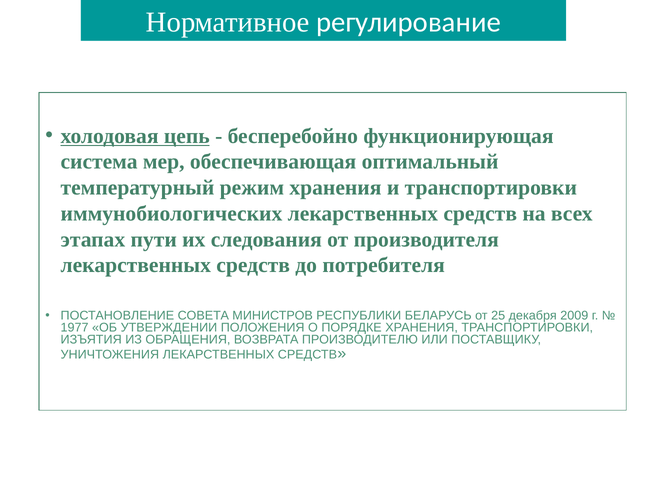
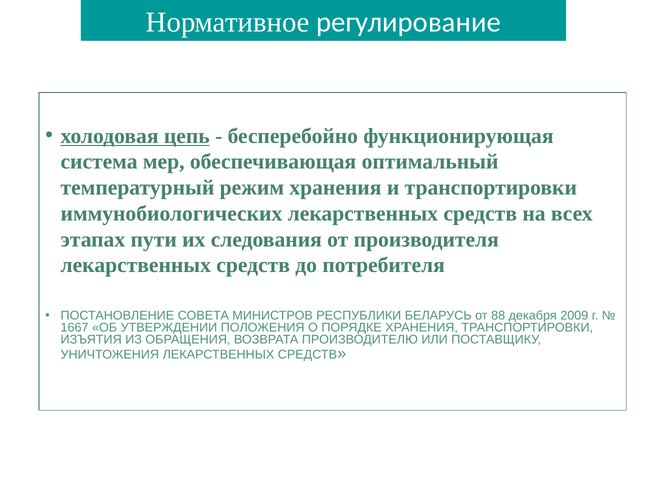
25: 25 -> 88
1977: 1977 -> 1667
